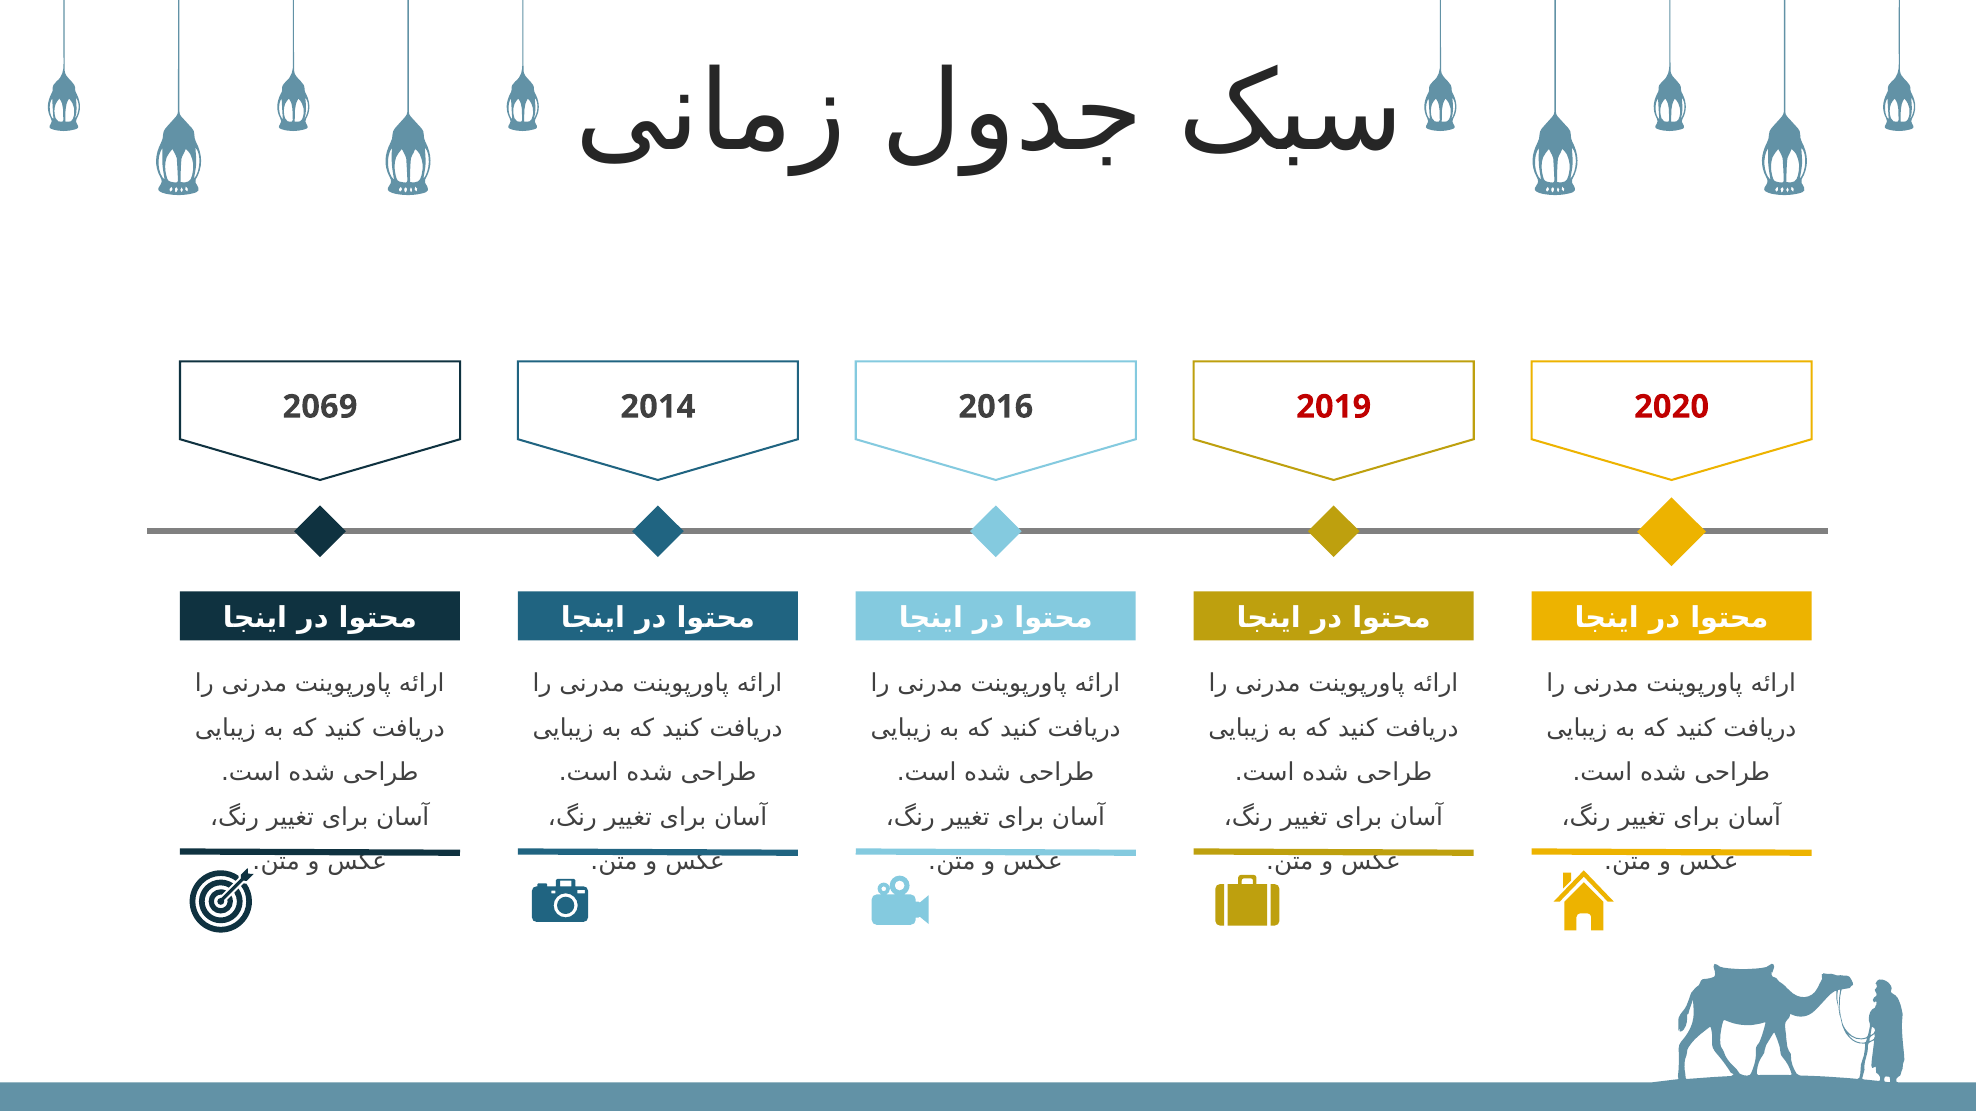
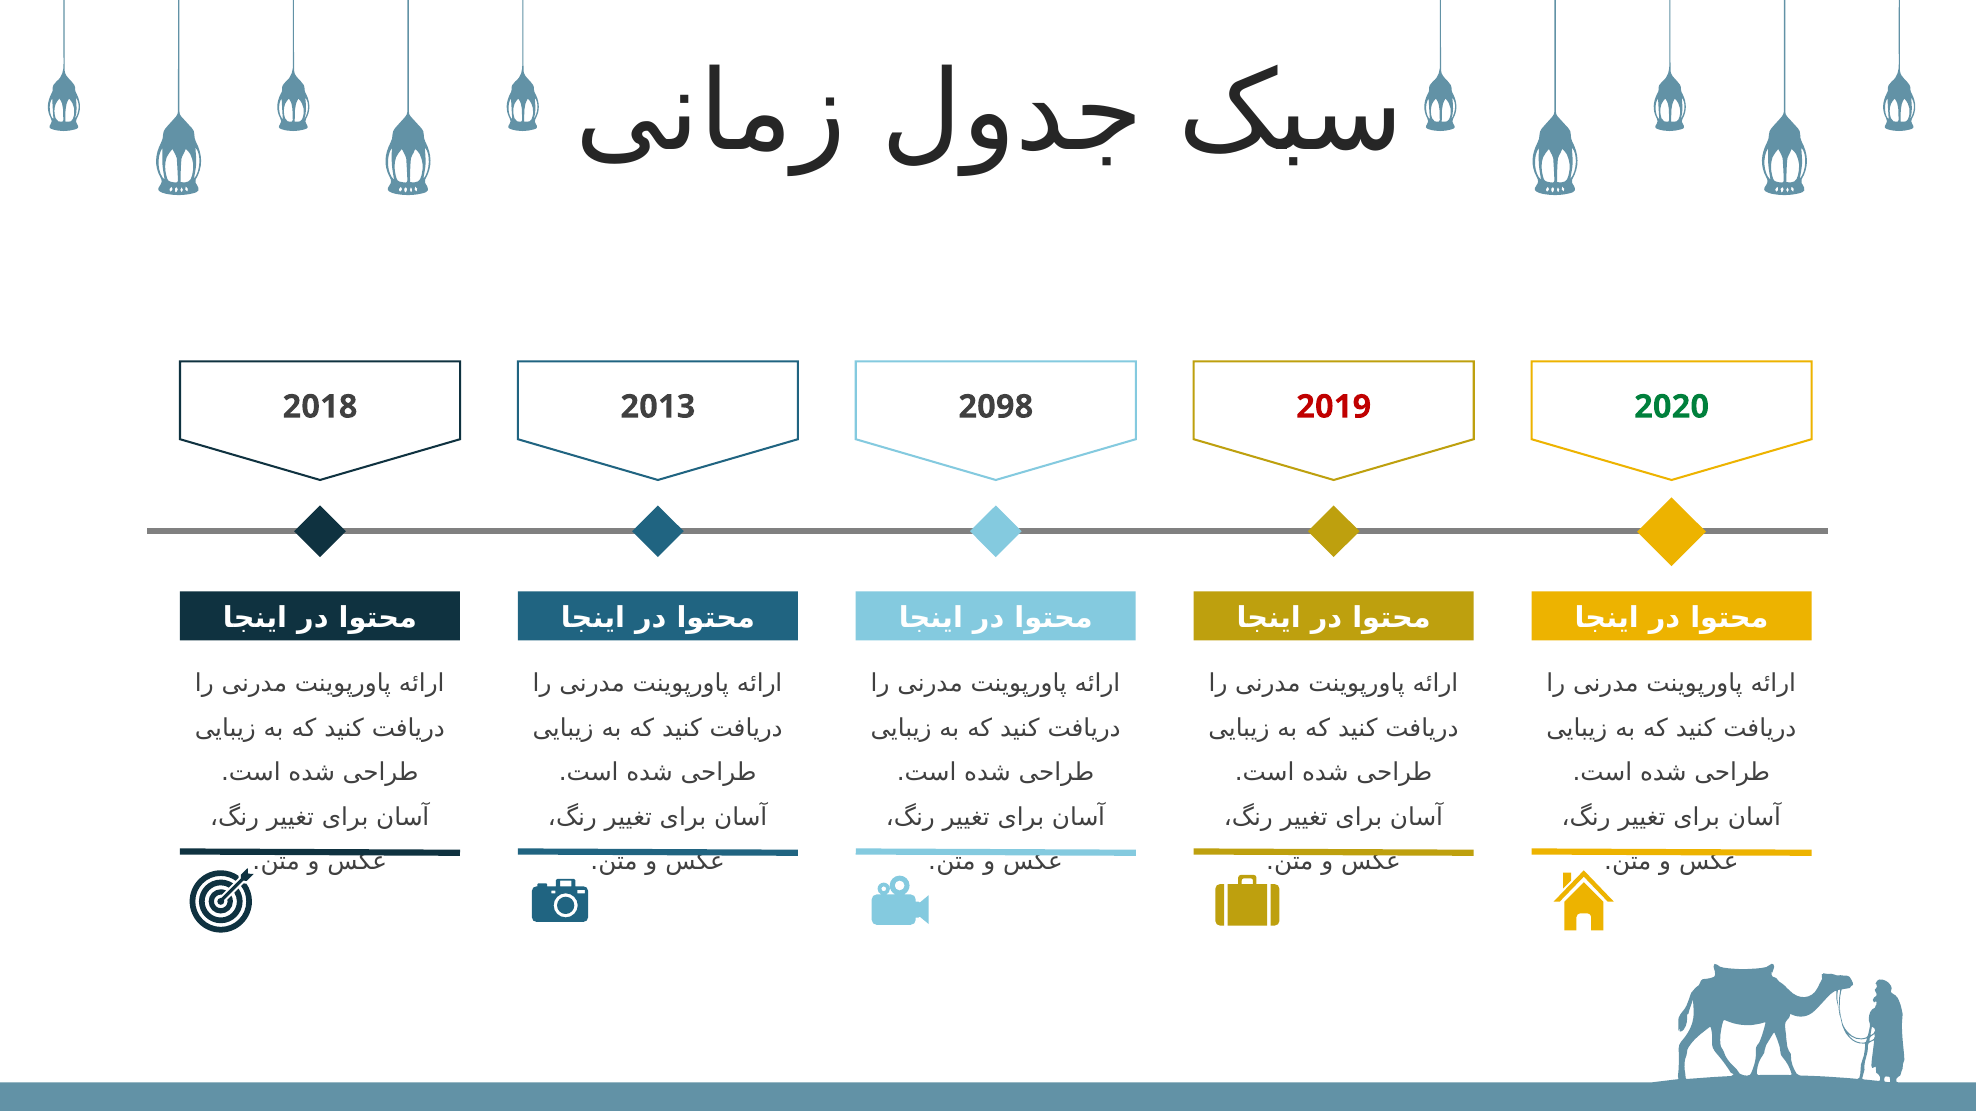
2069: 2069 -> 2018
2014: 2014 -> 2013
2016: 2016 -> 2098
2020 colour: red -> green
